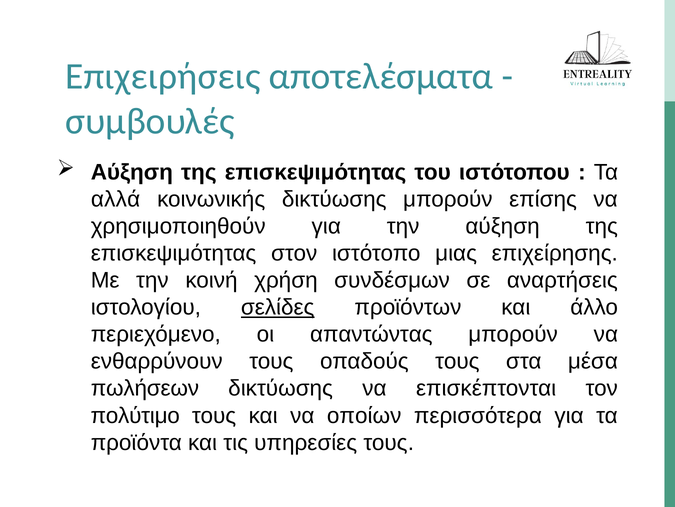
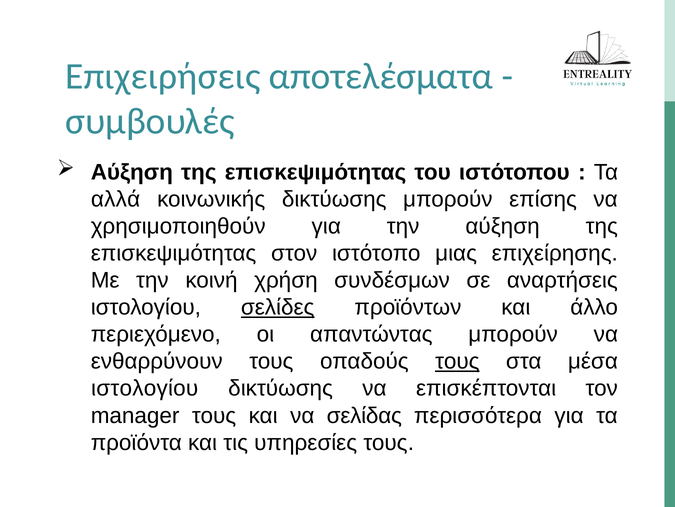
τους at (457, 361) underline: none -> present
πωλήσεων at (145, 388): πωλήσεων -> ιστολογίου
πολύτιμο: πολύτιμο -> manager
οποίων: οποίων -> σελίδας
